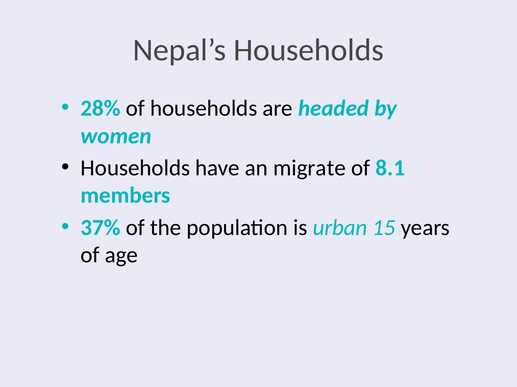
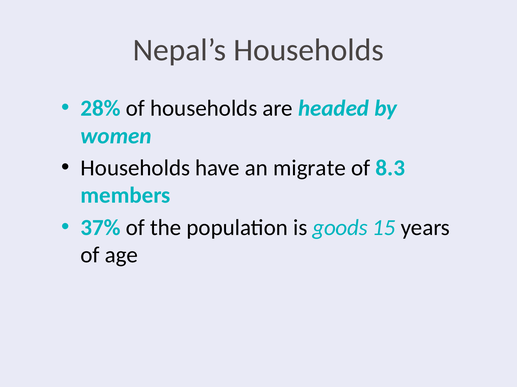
8.1: 8.1 -> 8.3
urban: urban -> goods
